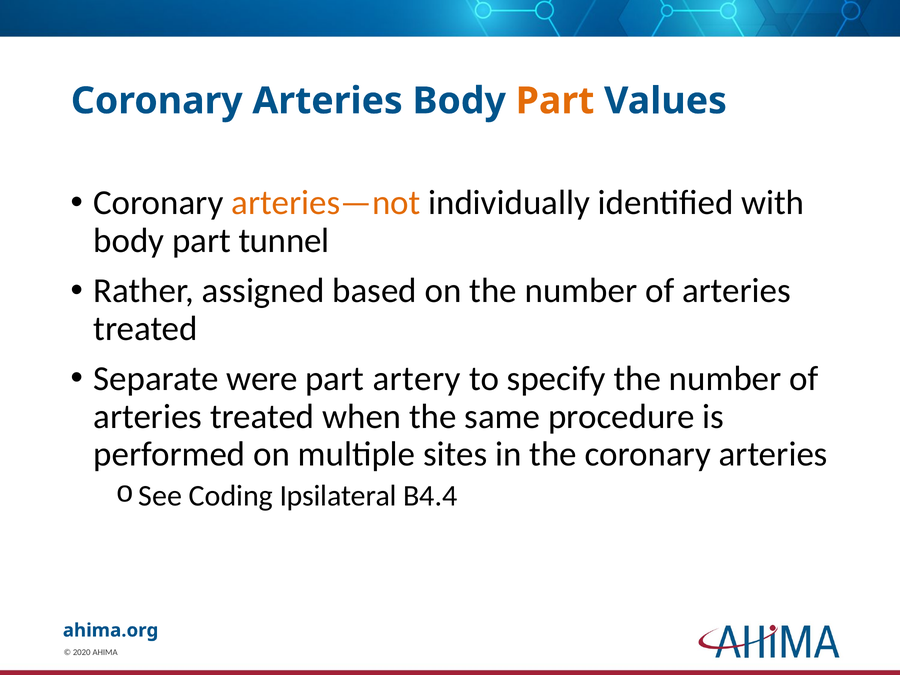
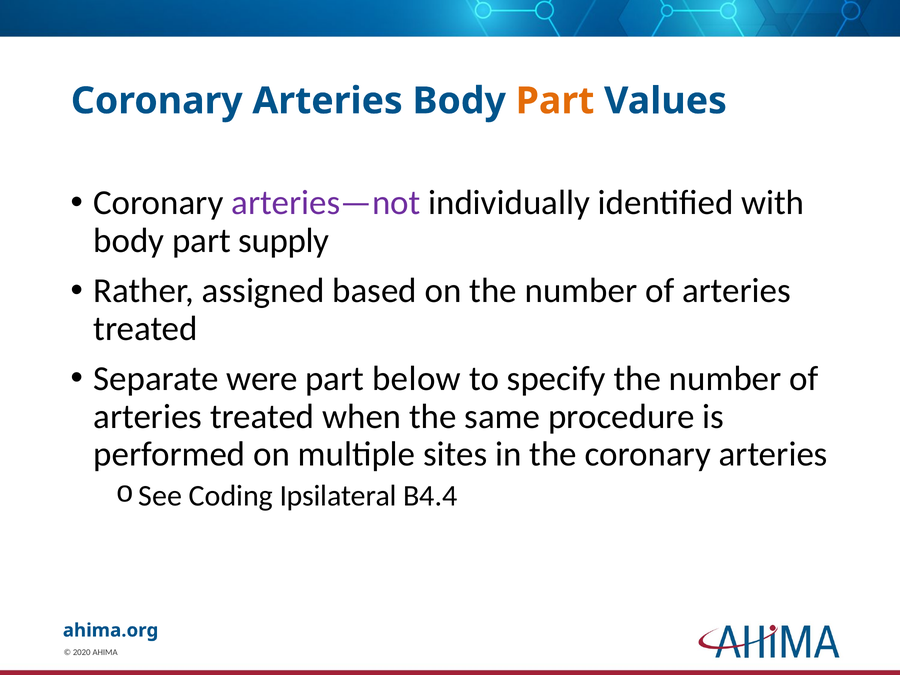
arteries—not colour: orange -> purple
tunnel: tunnel -> supply
artery: artery -> below
